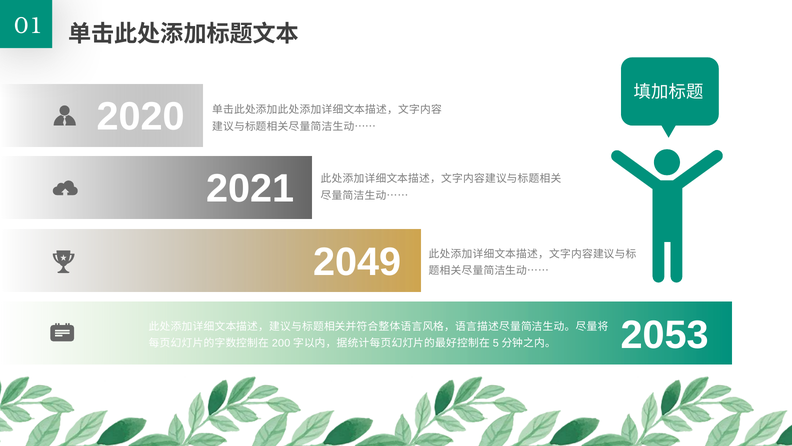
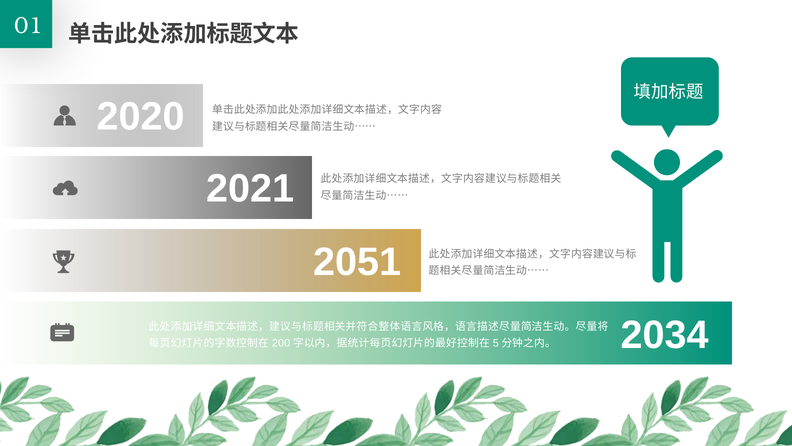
2049: 2049 -> 2051
2053: 2053 -> 2034
